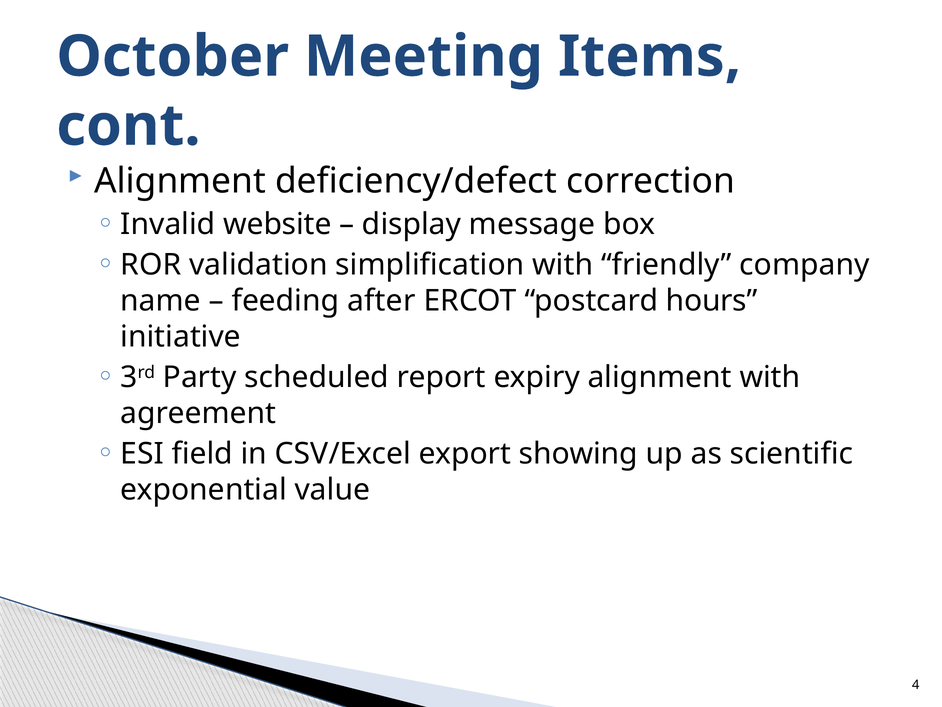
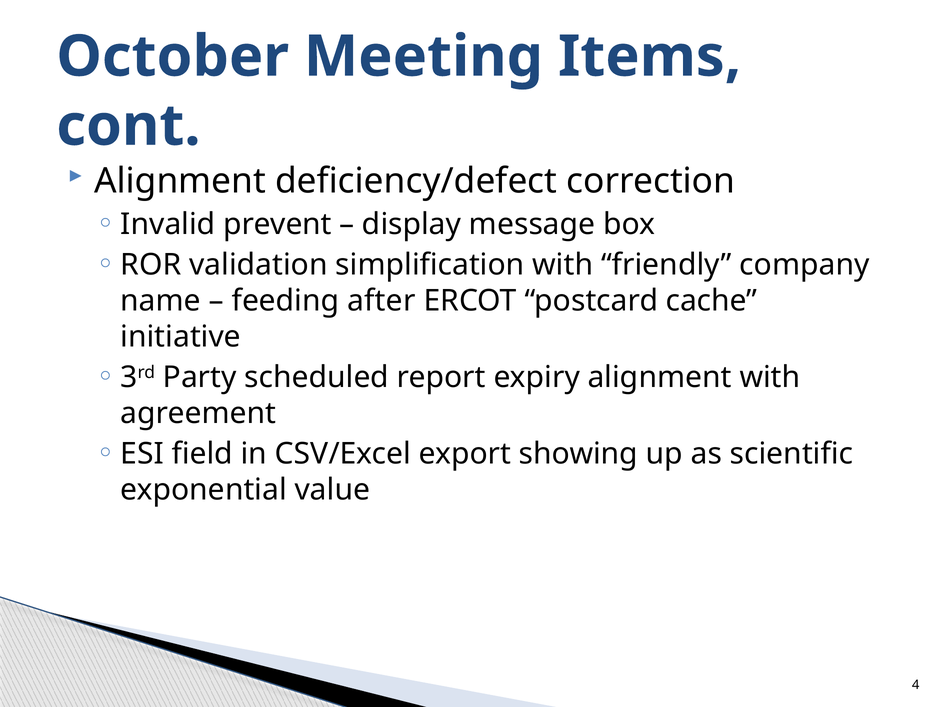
website: website -> prevent
hours: hours -> cache
